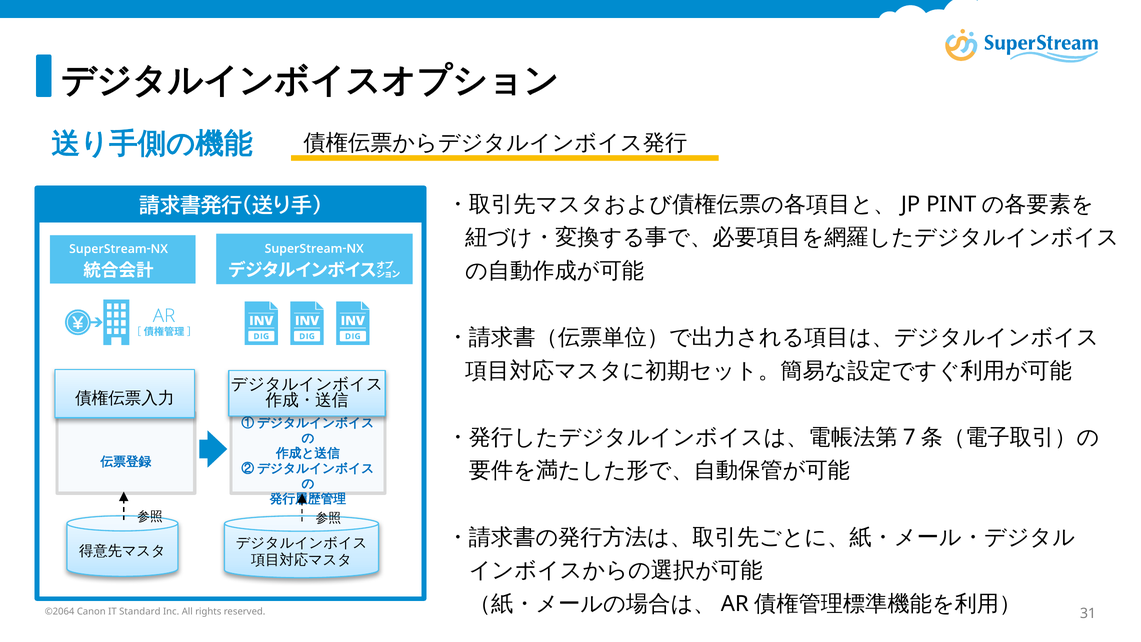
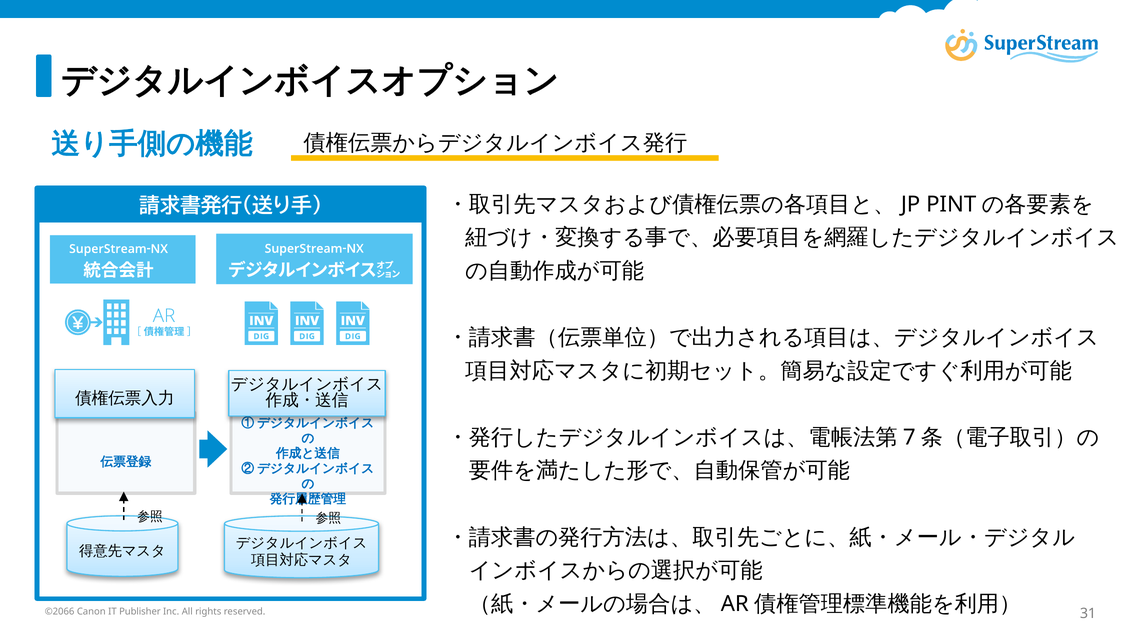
©2064: ©2064 -> ©2066
Standard: Standard -> Publisher
